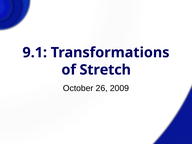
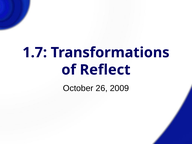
9.1: 9.1 -> 1.7
Stretch: Stretch -> Reflect
